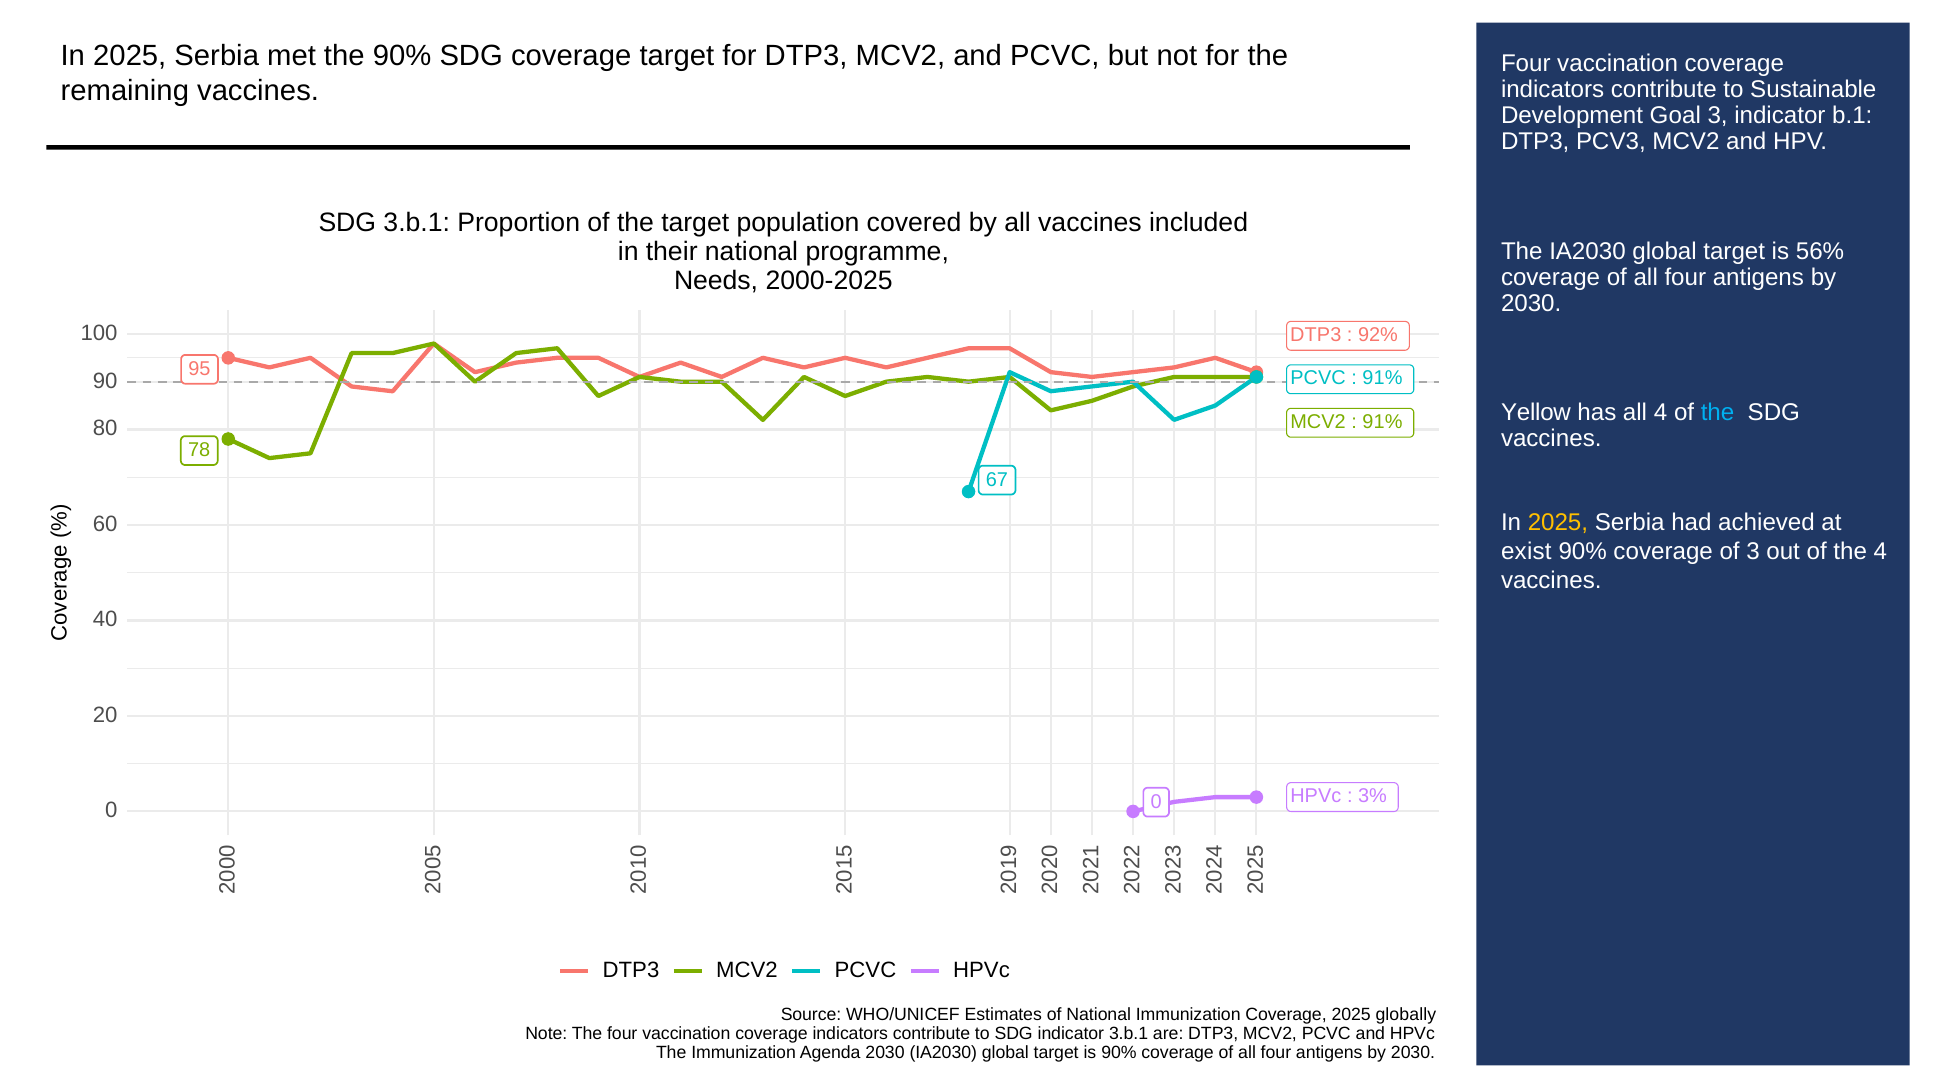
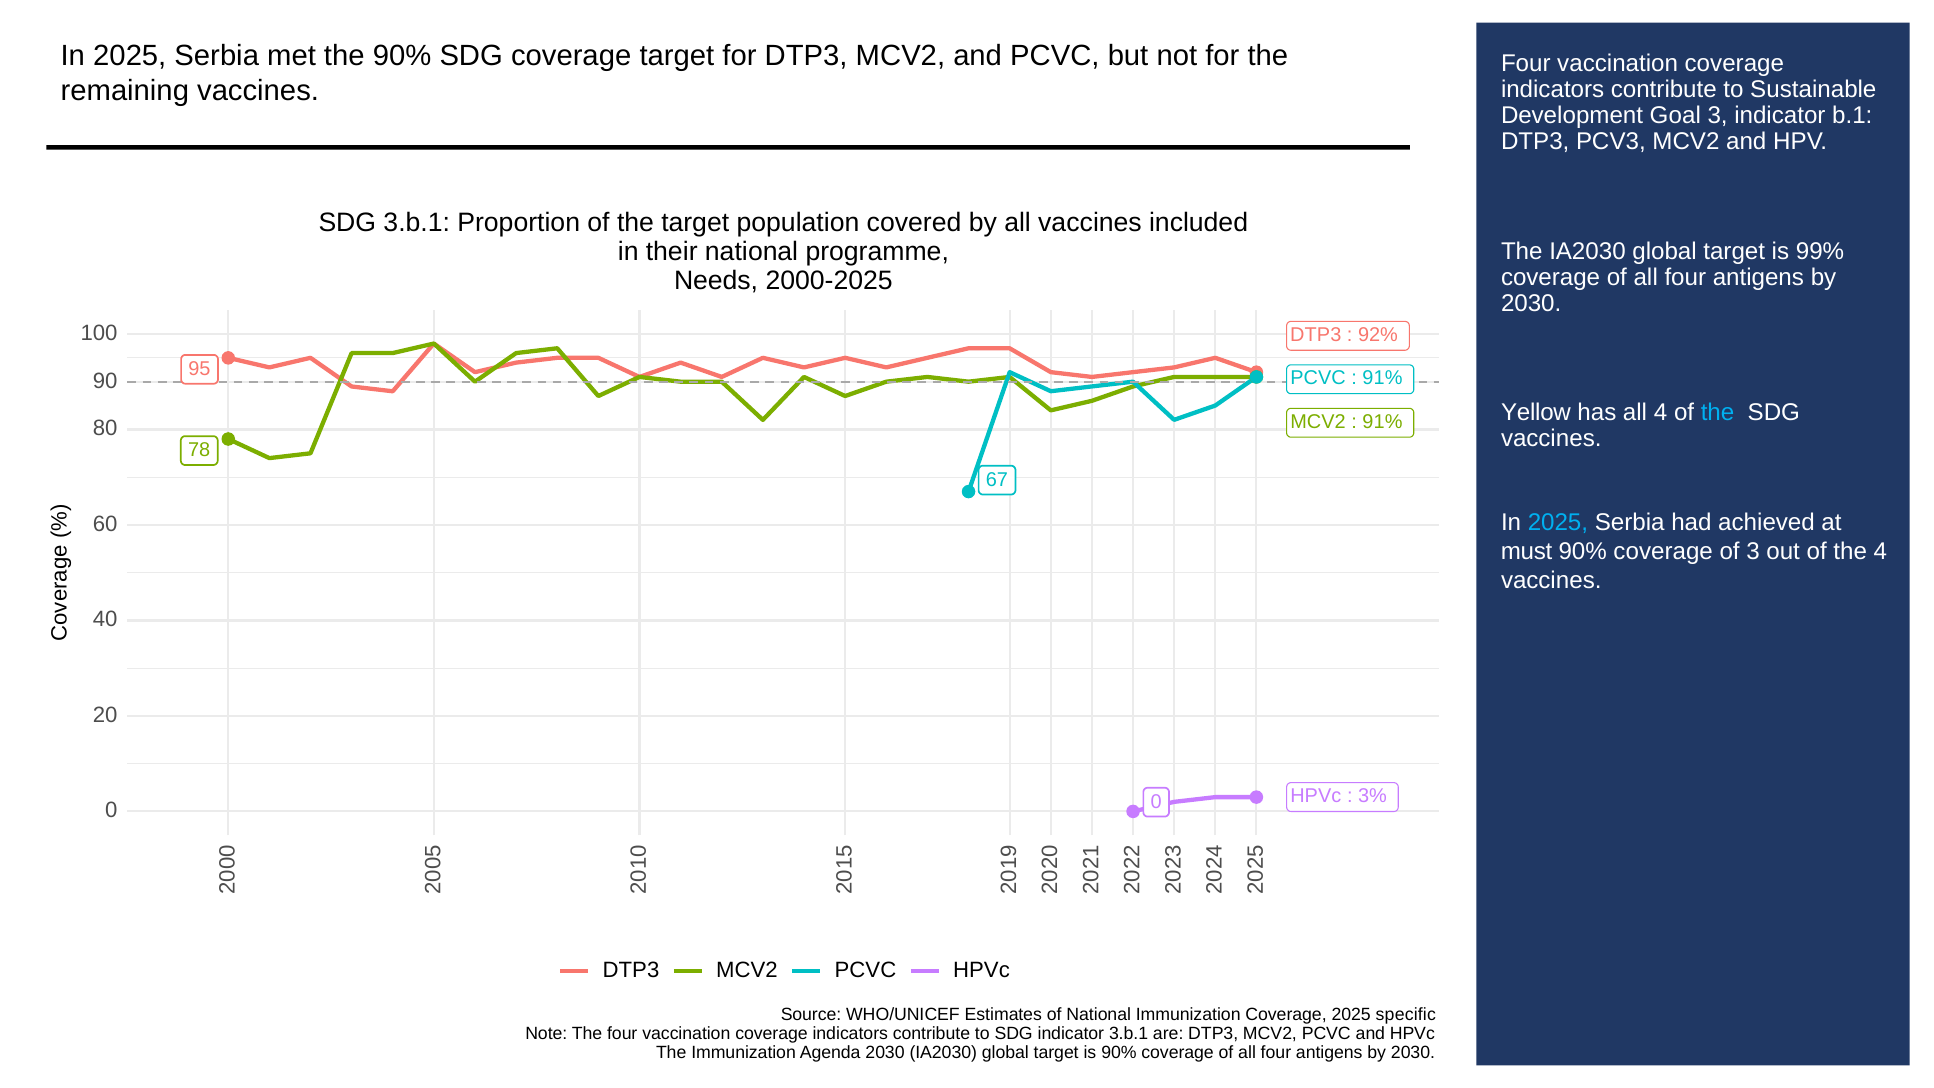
56%: 56% -> 99%
2025 at (1558, 523) colour: yellow -> light blue
exist: exist -> must
globally: globally -> specific
